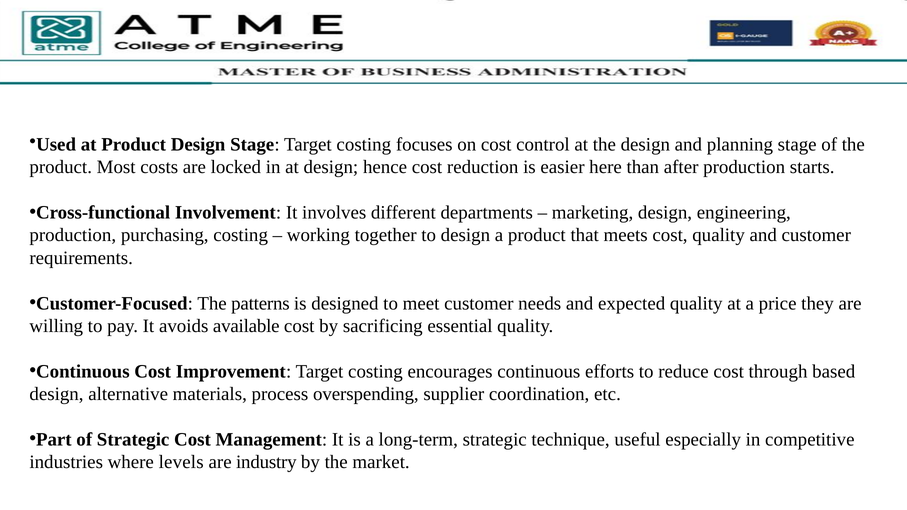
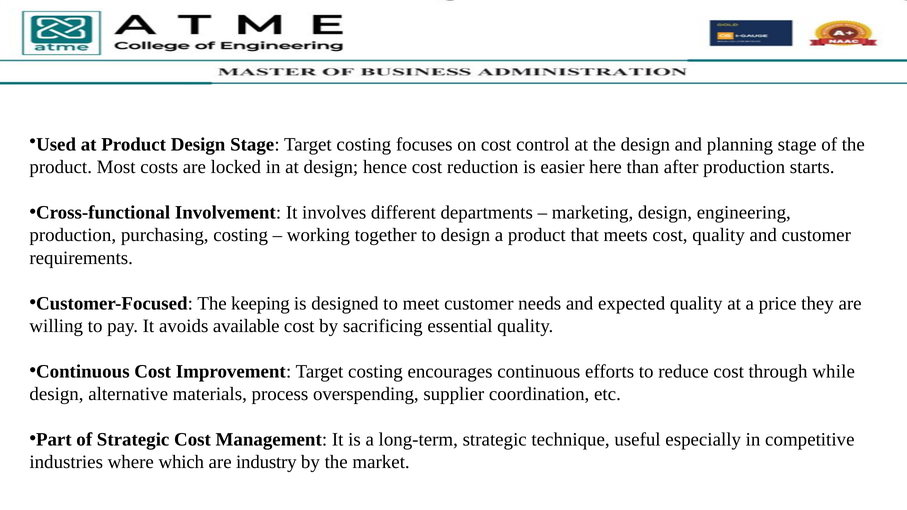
patterns: patterns -> keeping
based: based -> while
levels: levels -> which
